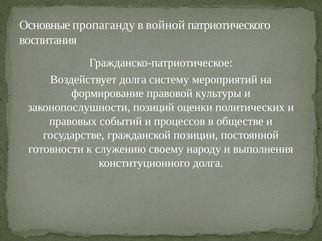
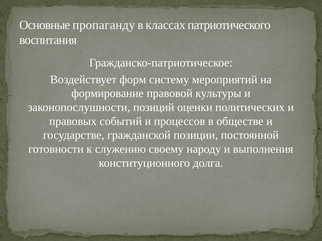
войной: войной -> классах
Воздействует долга: долга -> форм
